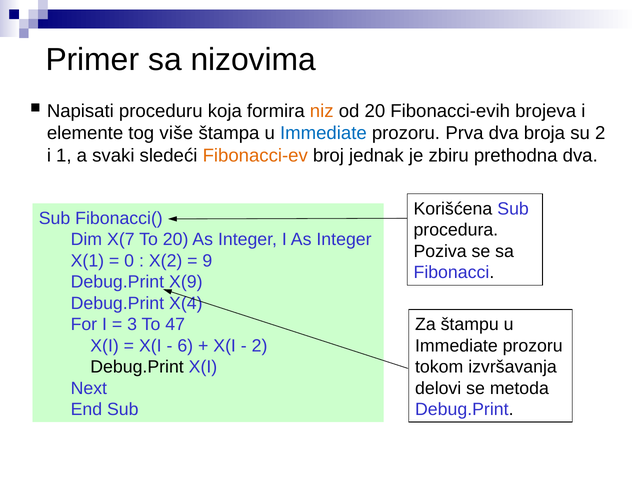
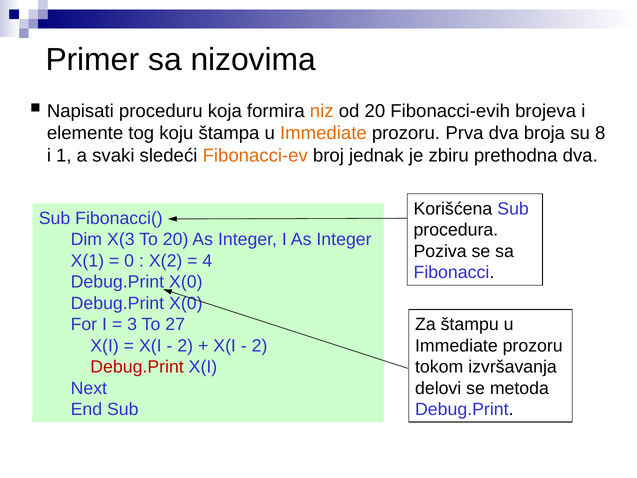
više: više -> koju
Immediate at (323, 133) colour: blue -> orange
su 2: 2 -> 8
X(7: X(7 -> X(3
9: 9 -> 4
X(9 at (186, 282): X(9 -> X(0
X(4 at (186, 303): X(4 -> X(0
47: 47 -> 27
6 at (185, 346): 6 -> 2
Debug.Print at (137, 367) colour: black -> red
